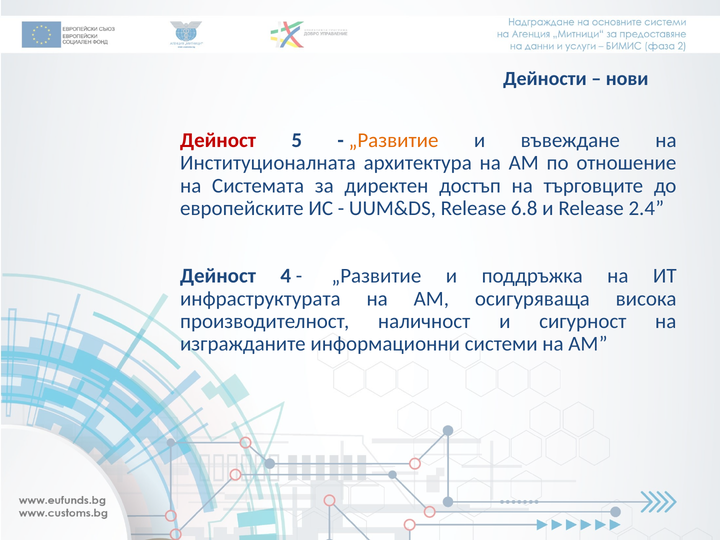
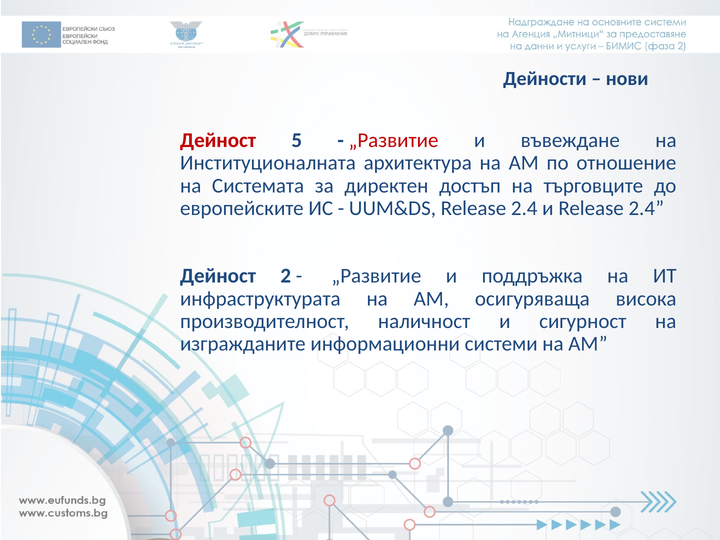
„Развитие at (394, 140) colour: orange -> red
UUM&DS Release 6.8: 6.8 -> 2.4
4: 4 -> 2
